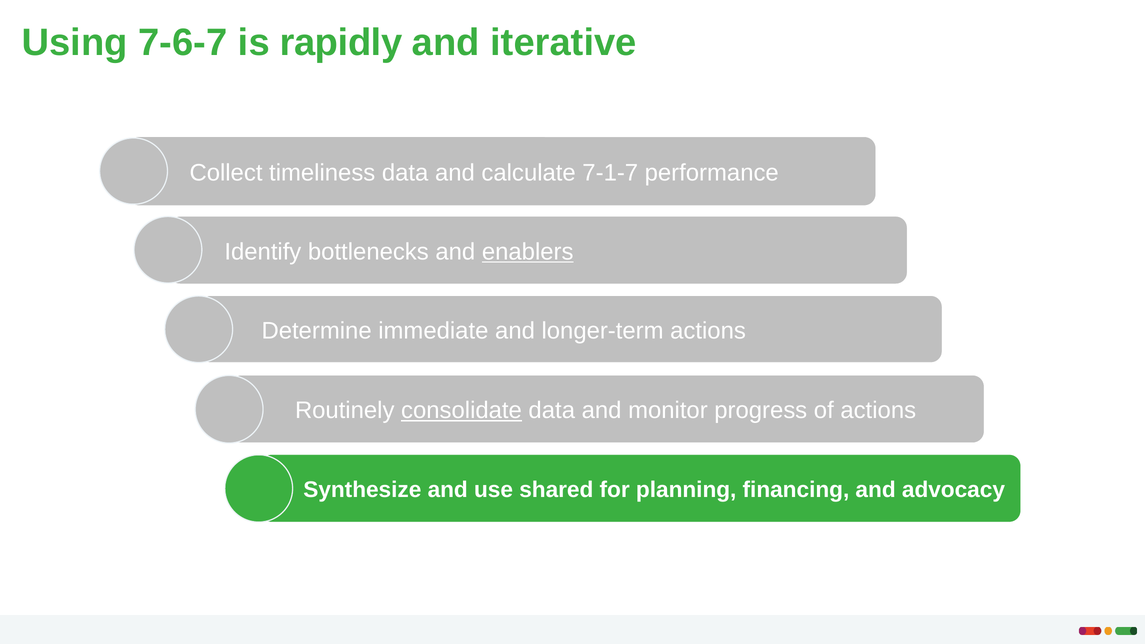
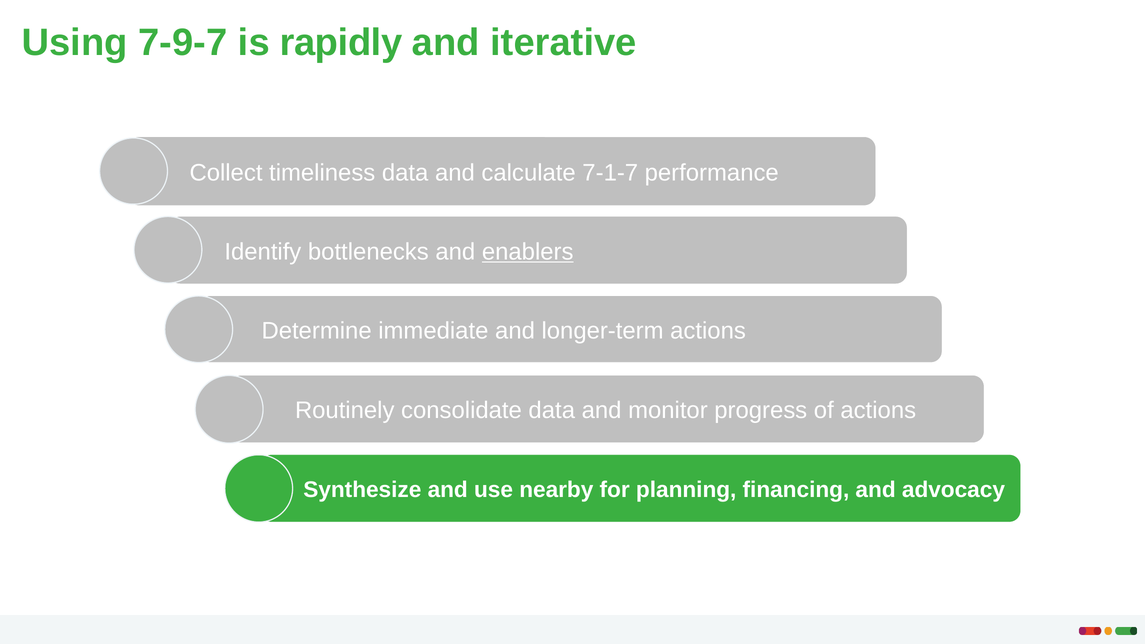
7-6-7: 7-6-7 -> 7-9-7
consolidate underline: present -> none
shared: shared -> nearby
